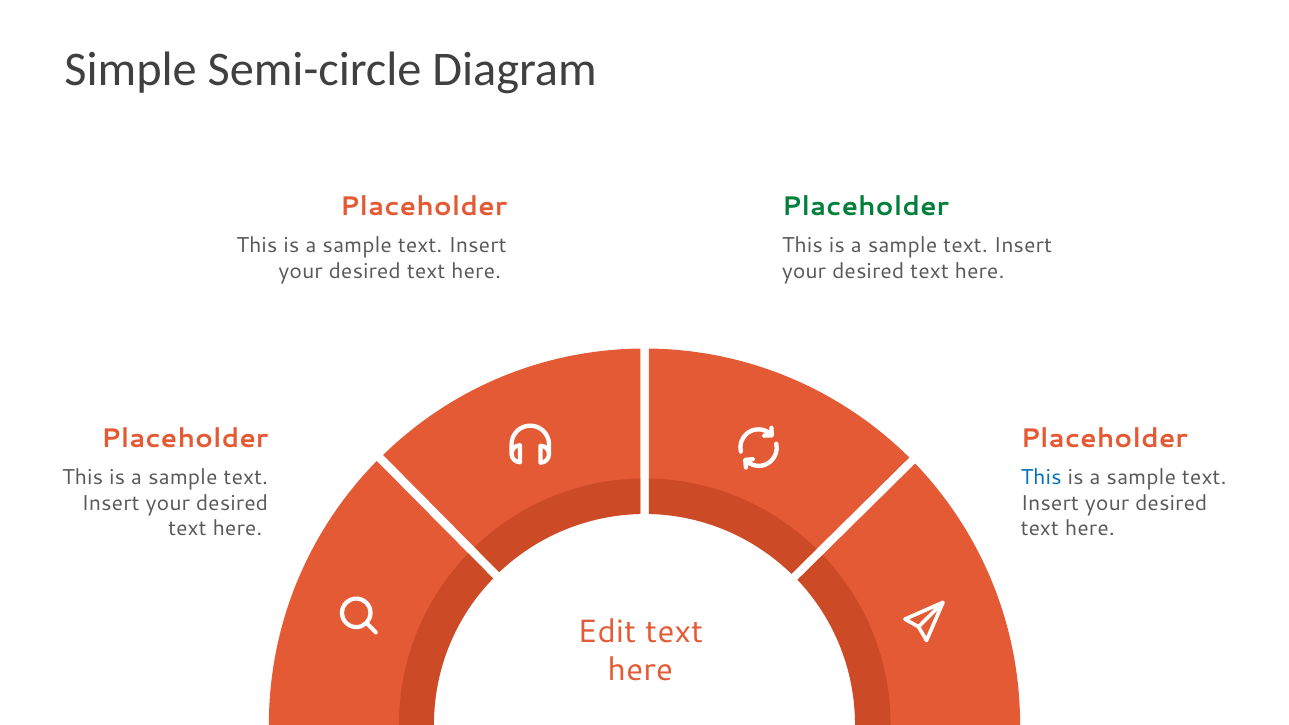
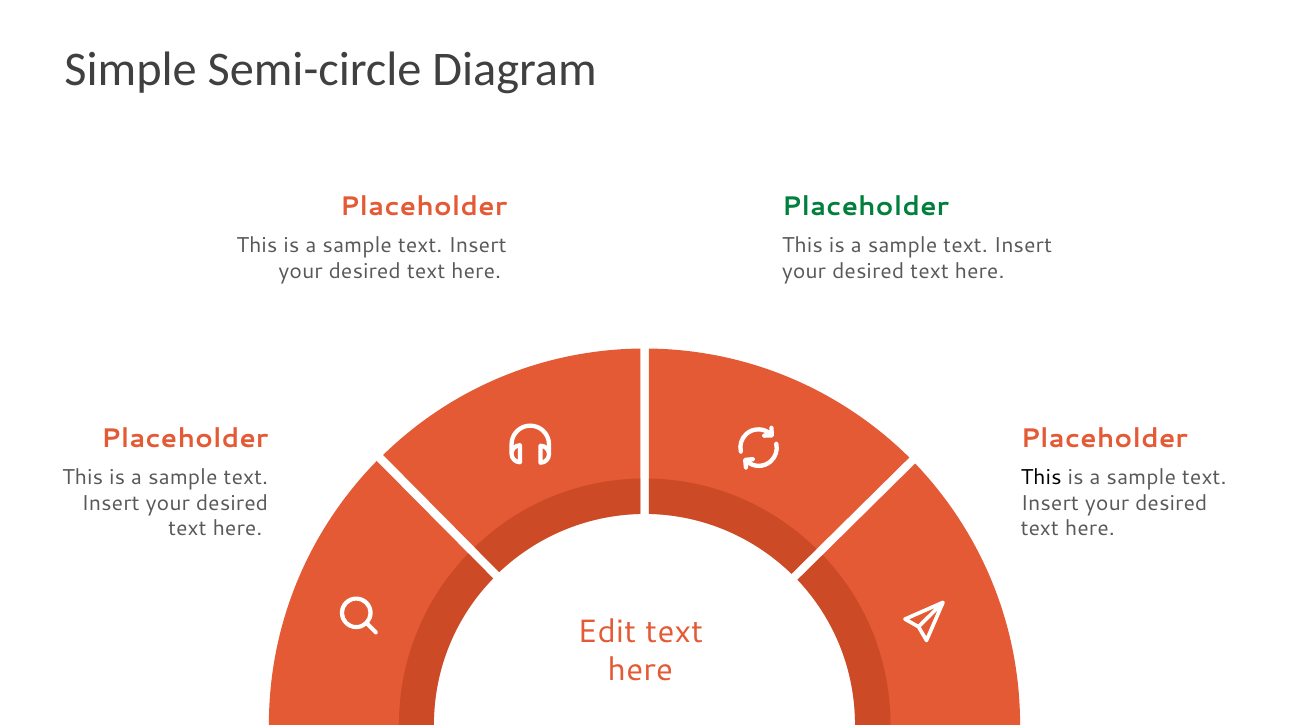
This at (1041, 477) colour: blue -> black
